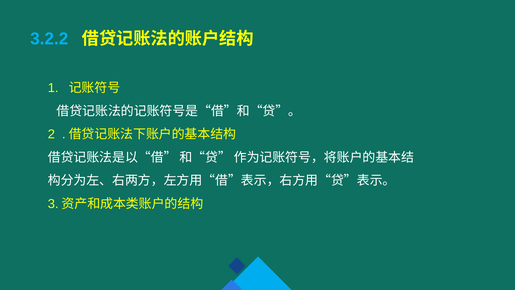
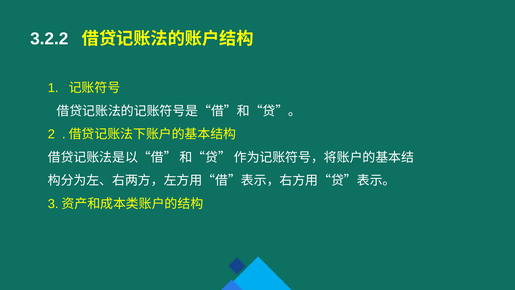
3.2.2 colour: light blue -> white
